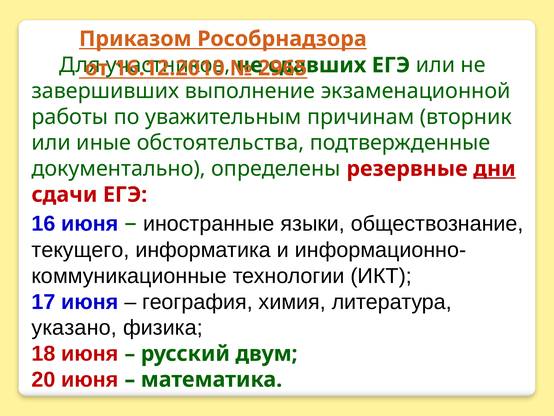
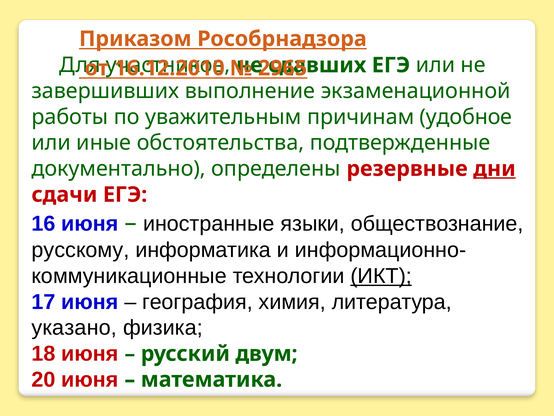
вторник: вторник -> удобное
текущего: текущего -> русскому
ИКТ underline: none -> present
